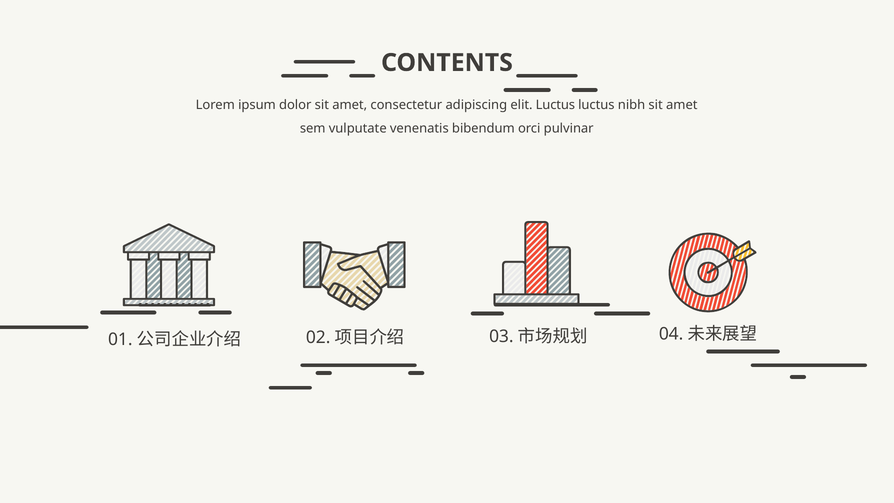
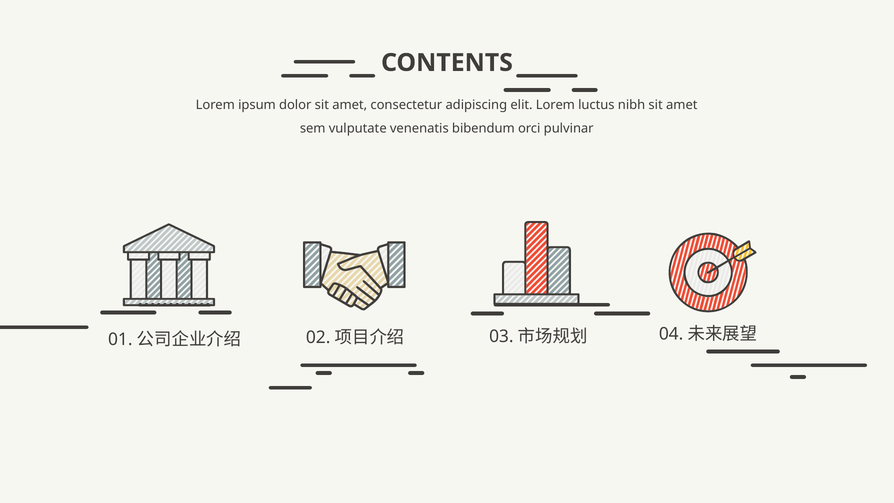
elit Luctus: Luctus -> Lorem
